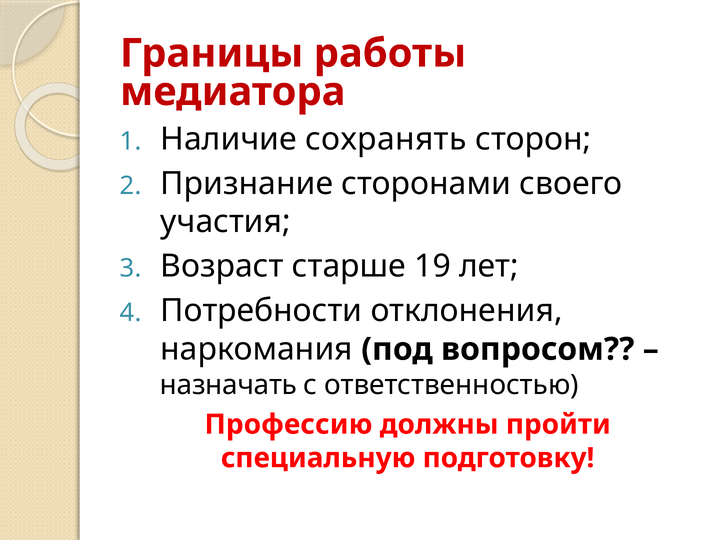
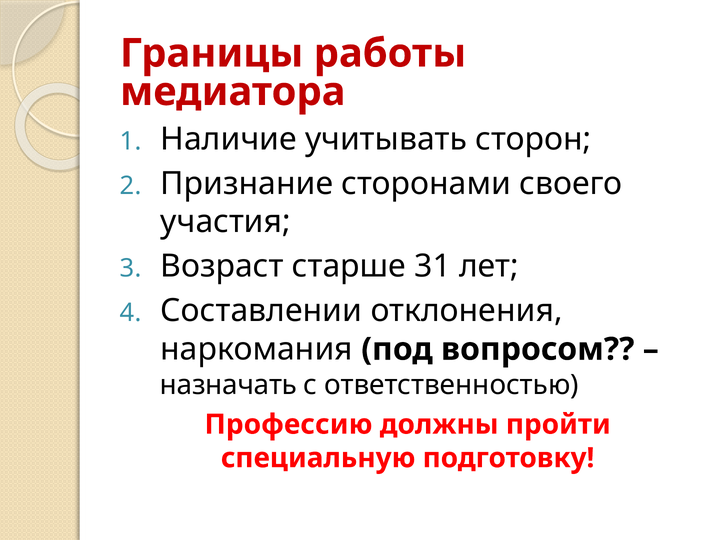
сохранять: сохранять -> учитывать
19: 19 -> 31
Потребности: Потребности -> Составлении
